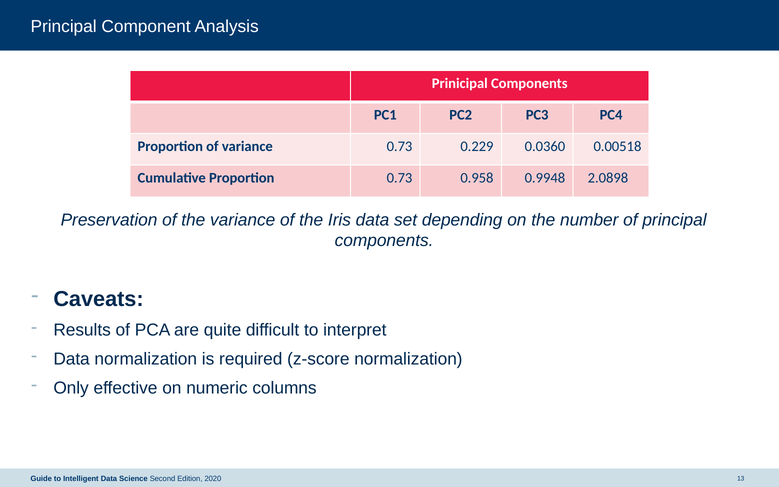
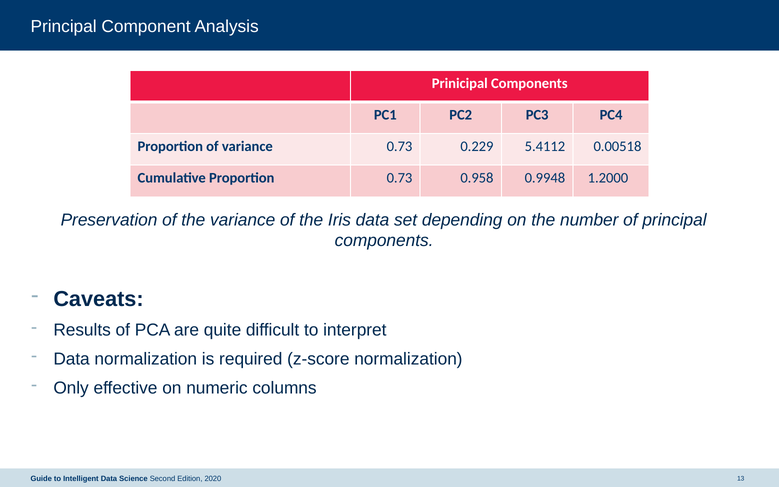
0.0360: 0.0360 -> 5.4112
2.0898: 2.0898 -> 1.2000
